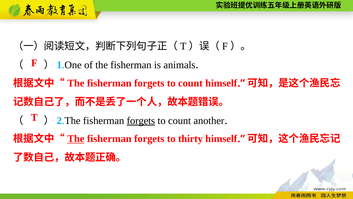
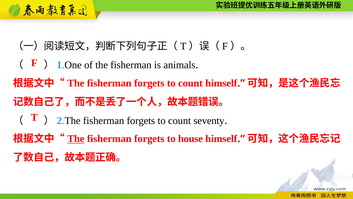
forgets at (141, 120) underline: present -> none
another: another -> seventy
thirty: thirty -> house
